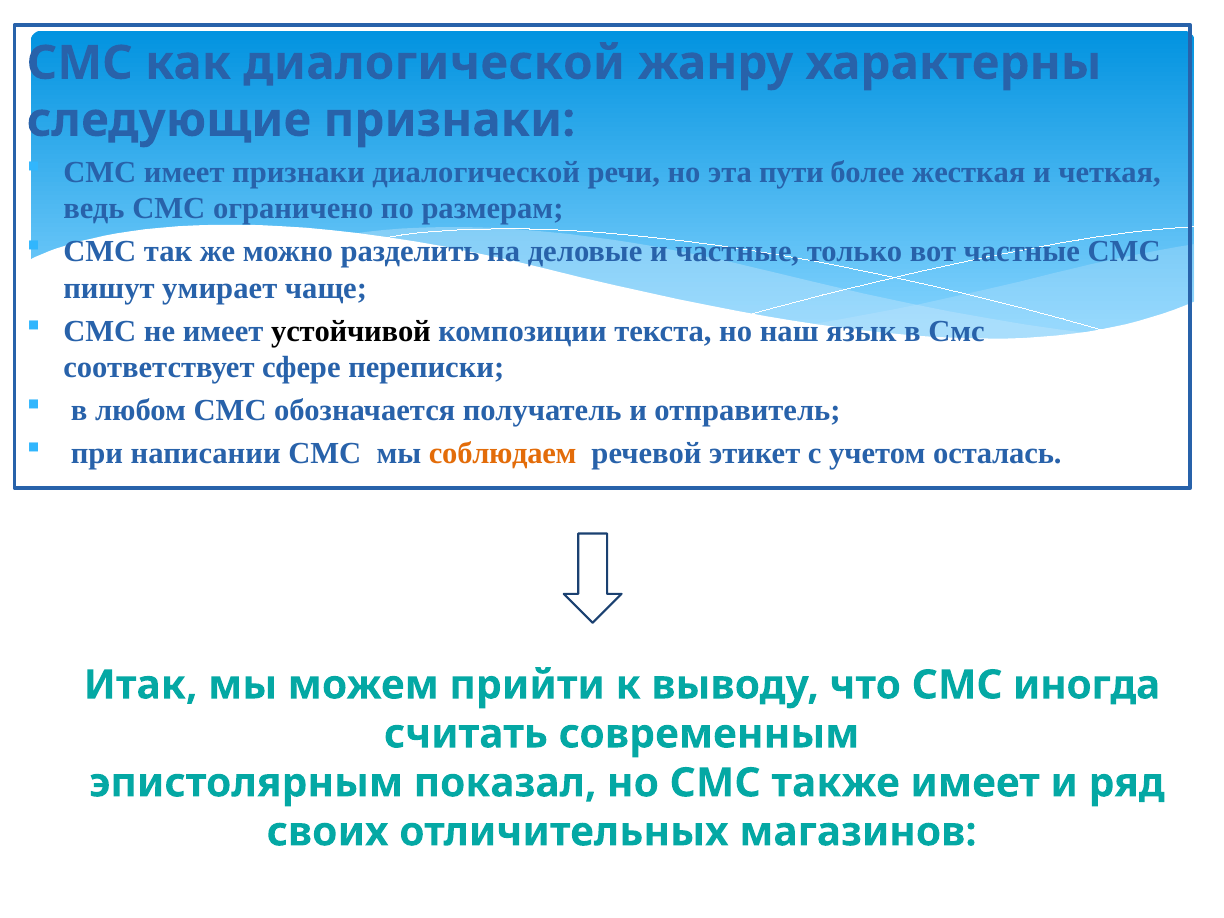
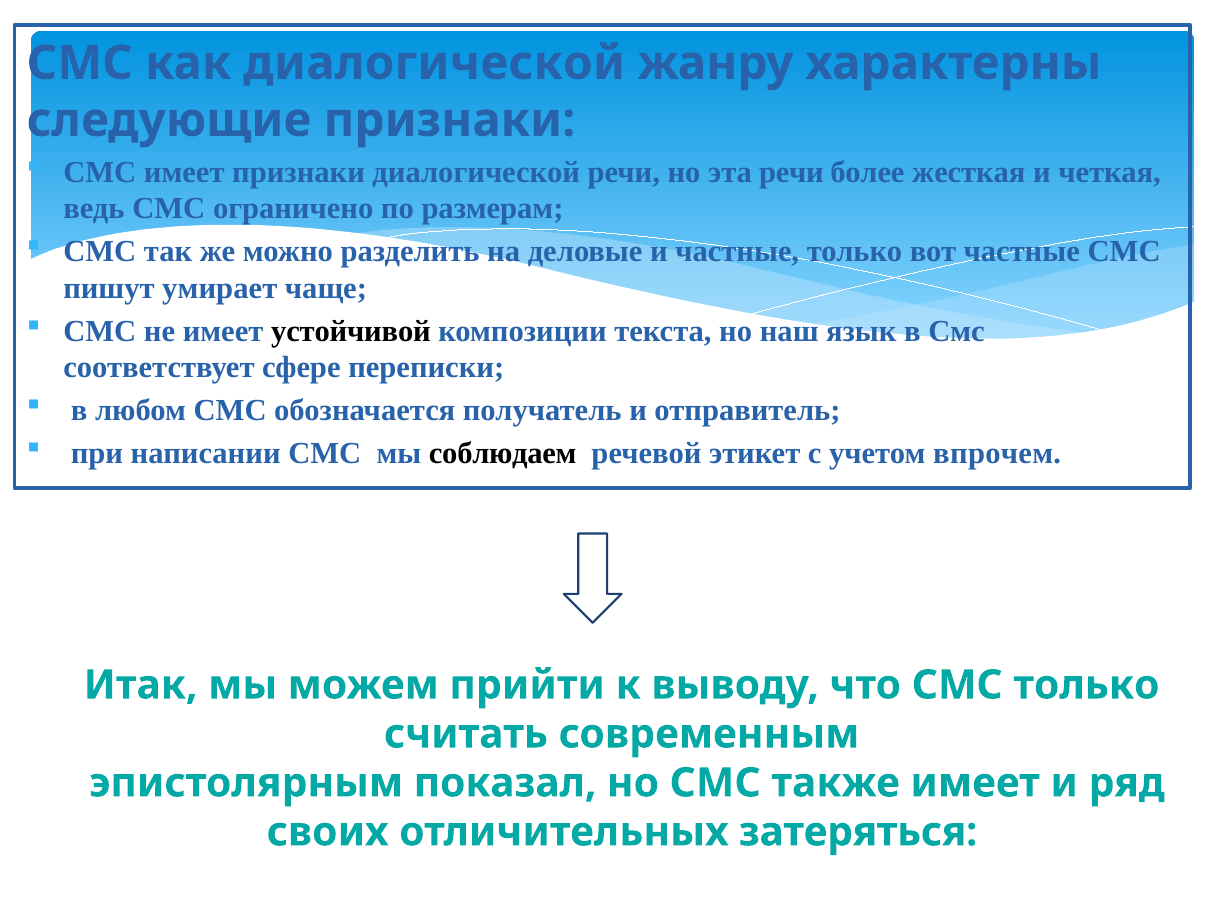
эта пути: пути -> речи
соблюдаем colour: orange -> black
осталась: осталась -> впрочем
СМС иногда: иногда -> только
магазинов: магазинов -> затеряться
